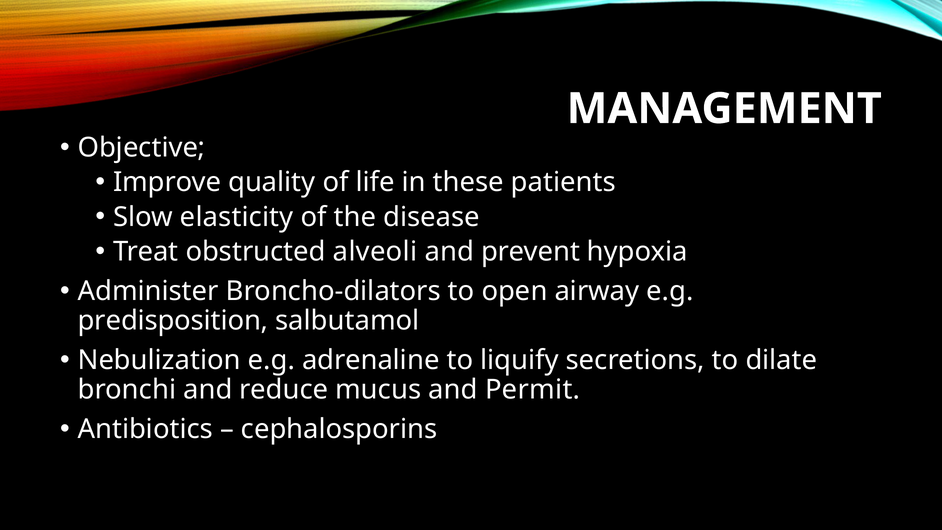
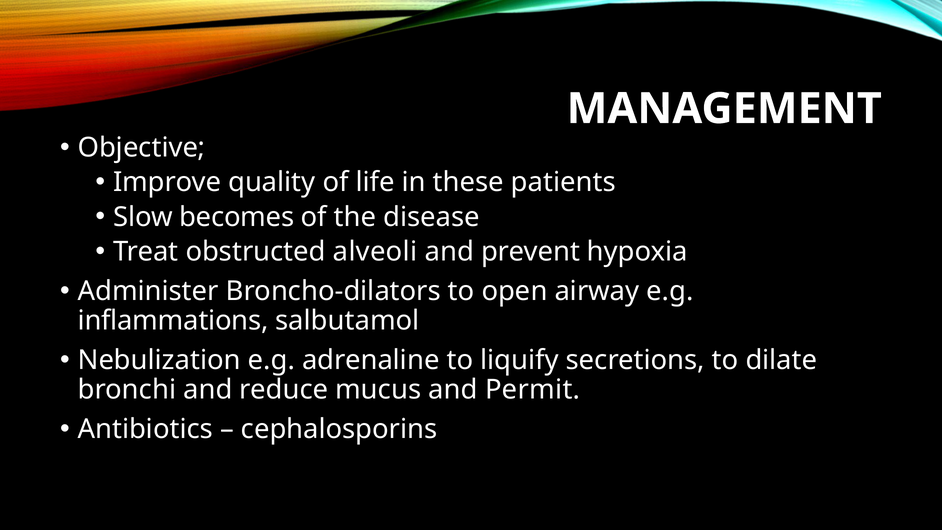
elasticity: elasticity -> becomes
predisposition: predisposition -> inflammations
